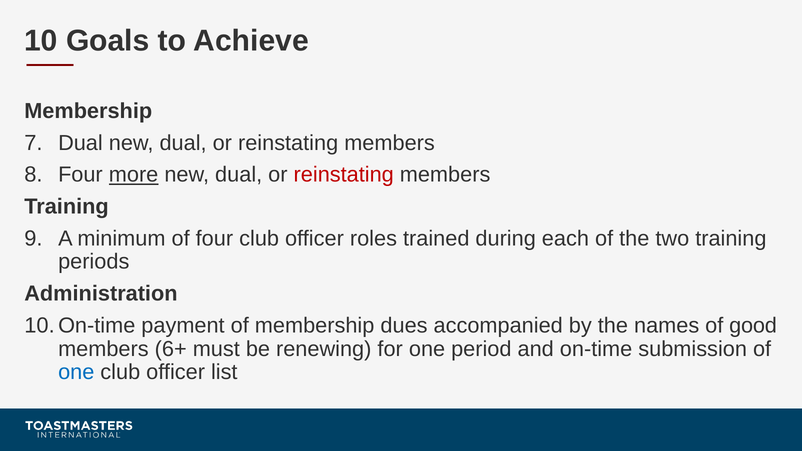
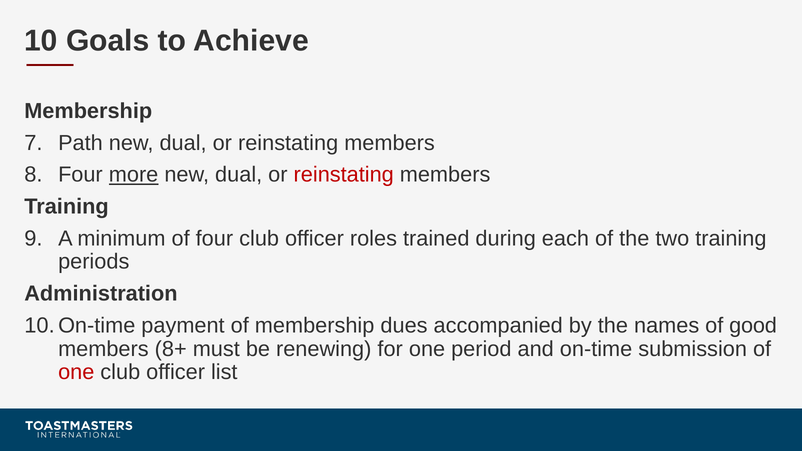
Dual at (80, 143): Dual -> Path
6+: 6+ -> 8+
one at (76, 372) colour: blue -> red
